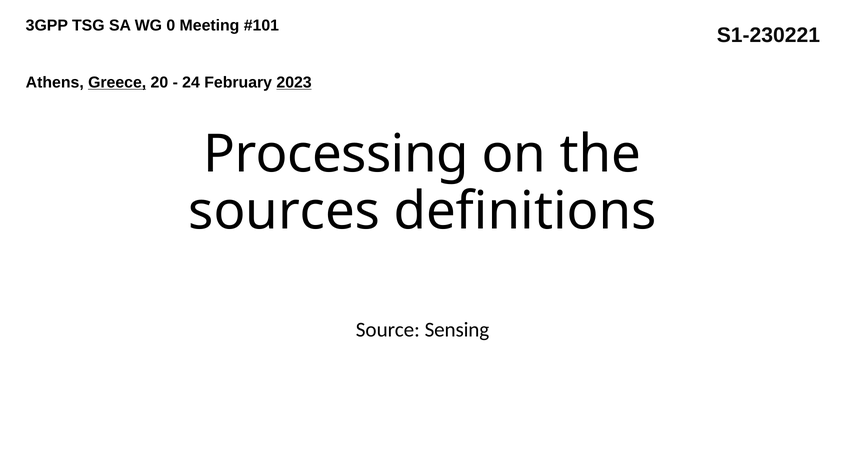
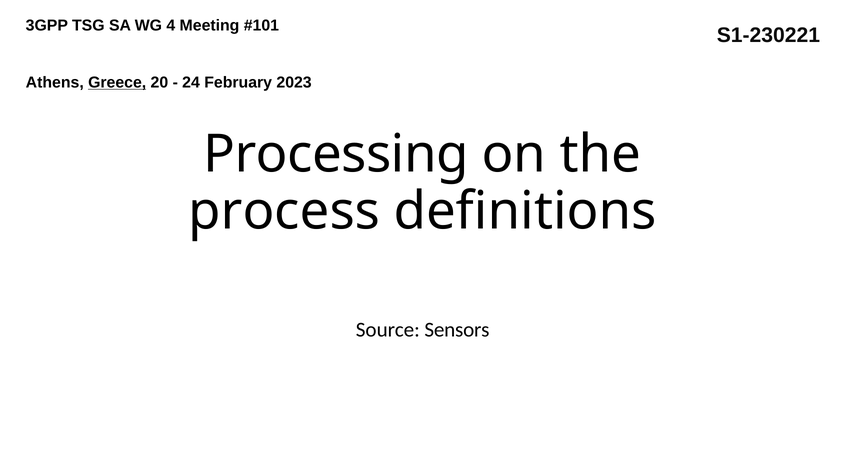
0: 0 -> 4
2023 underline: present -> none
sources: sources -> process
Sensing: Sensing -> Sensors
